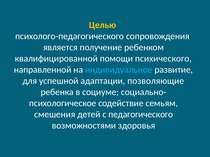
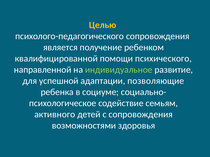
индивидуальное colour: light blue -> light green
смешения: смешения -> активного
с педагогического: педагогического -> сопровождения
